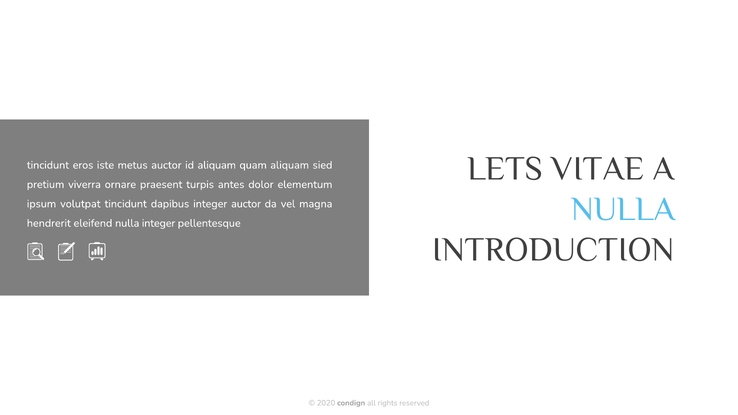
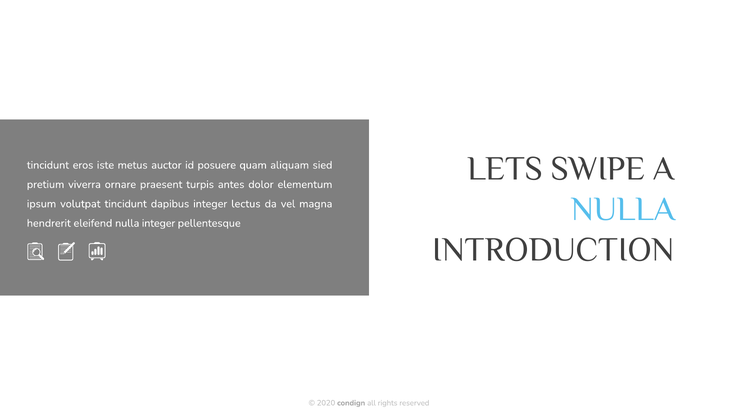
VITAE: VITAE -> SWIPE
id aliquam: aliquam -> posuere
integer auctor: auctor -> lectus
